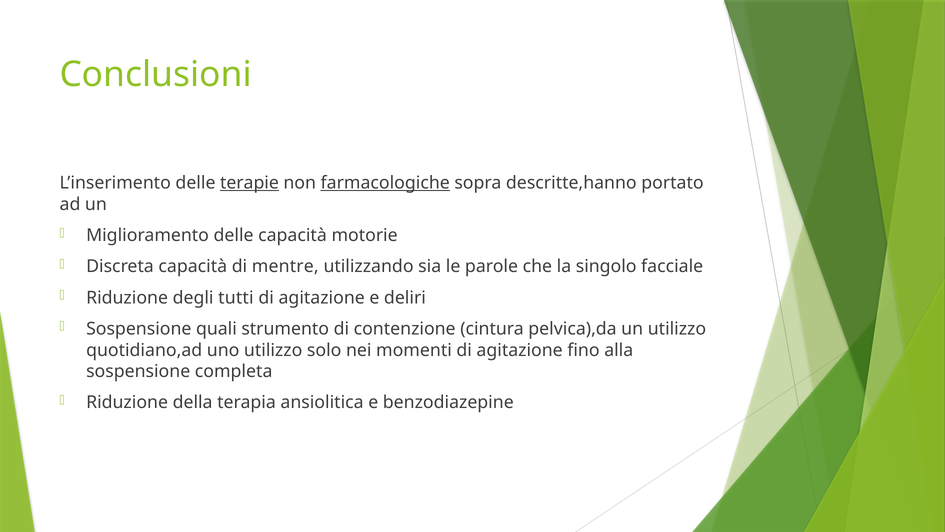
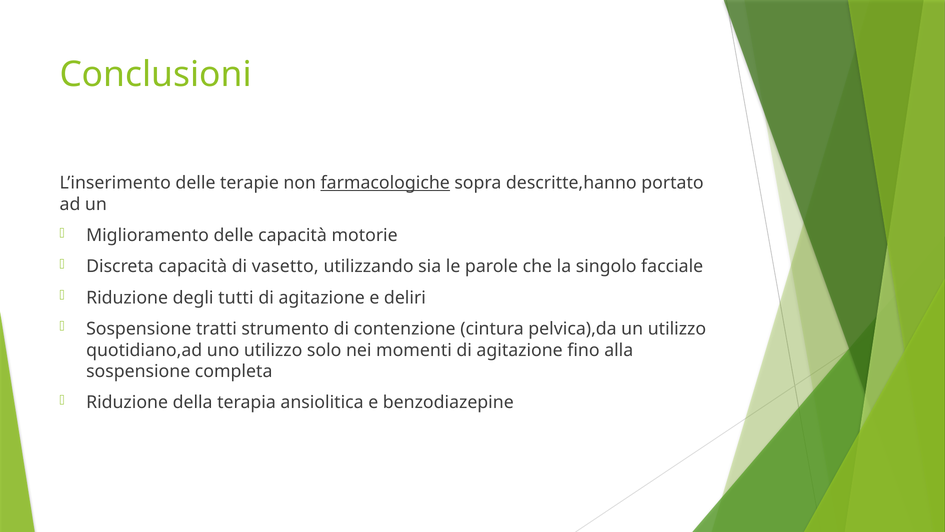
terapie underline: present -> none
mentre: mentre -> vasetto
quali: quali -> tratti
